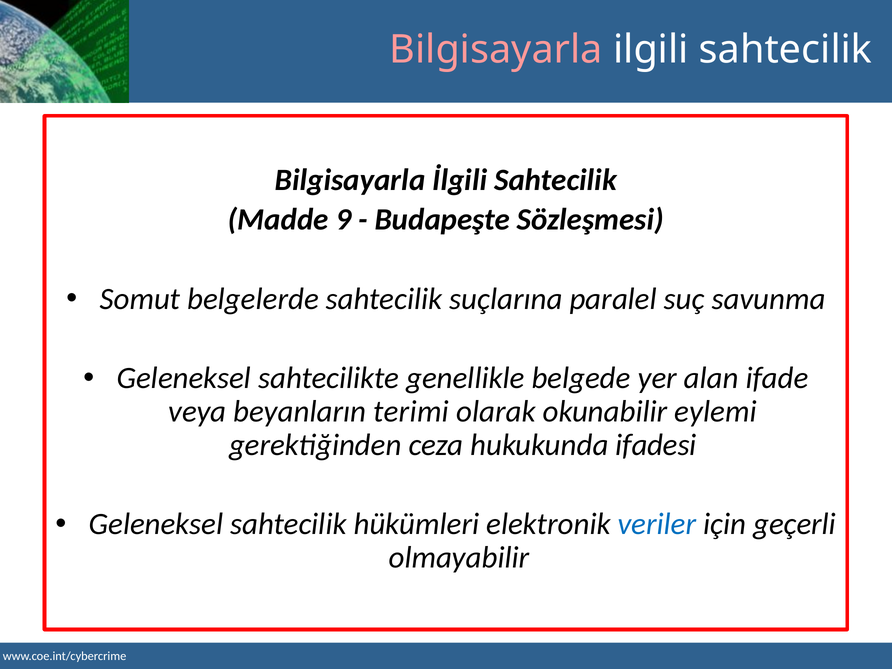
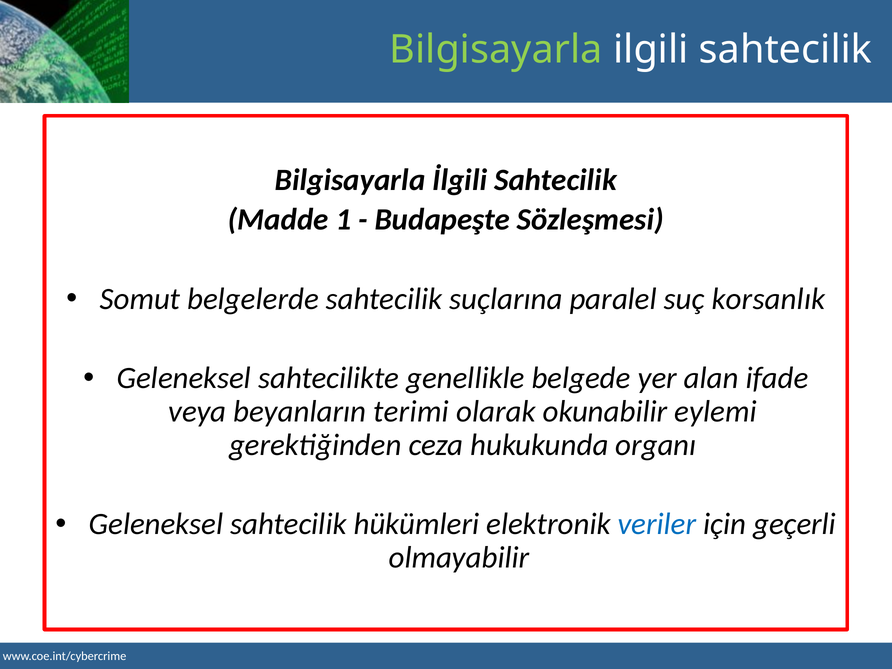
Bilgisayarla at (496, 50) colour: pink -> light green
9: 9 -> 1
savunma: savunma -> korsanlık
ifadesi: ifadesi -> organı
